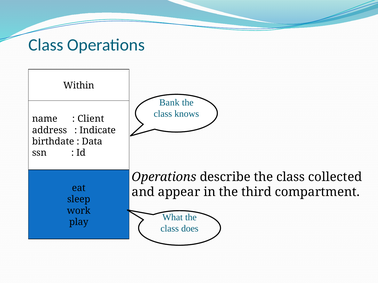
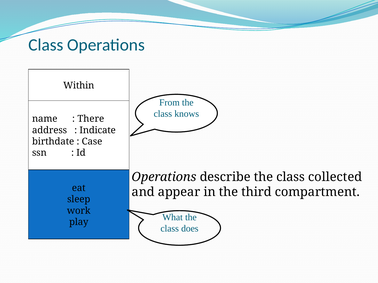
Bank: Bank -> From
Client: Client -> There
Data: Data -> Case
